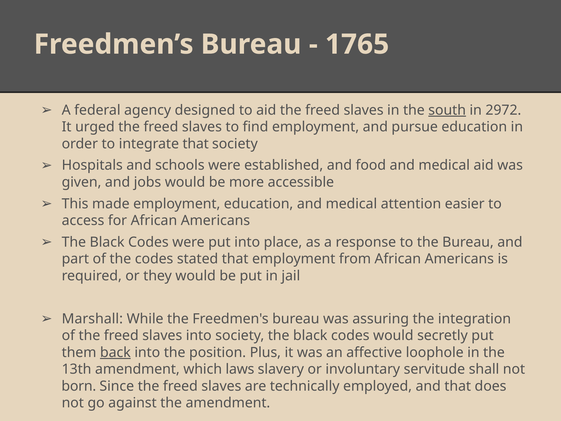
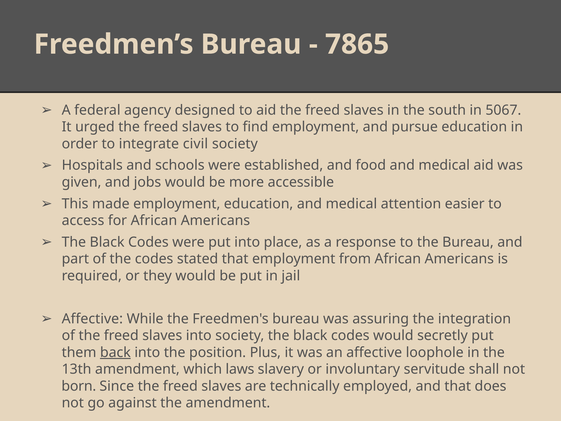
1765: 1765 -> 7865
south underline: present -> none
2972: 2972 -> 5067
integrate that: that -> civil
Marshall at (92, 319): Marshall -> Affective
